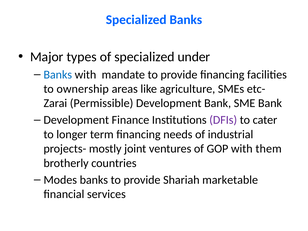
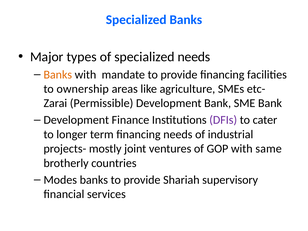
specialized under: under -> needs
Banks at (58, 75) colour: blue -> orange
them: them -> same
marketable: marketable -> supervisory
